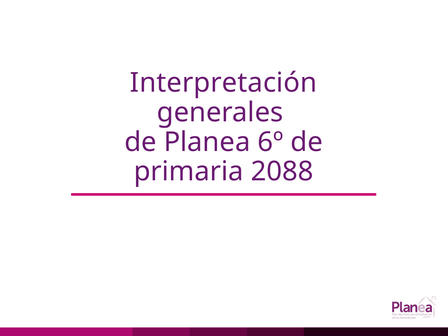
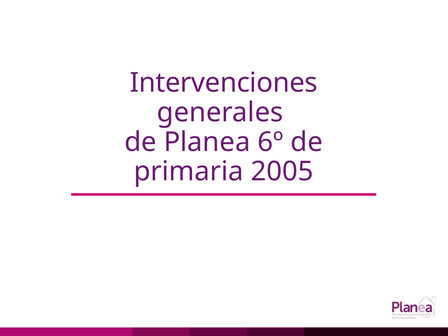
Interpretación: Interpretación -> Intervenciones
2088: 2088 -> 2005
